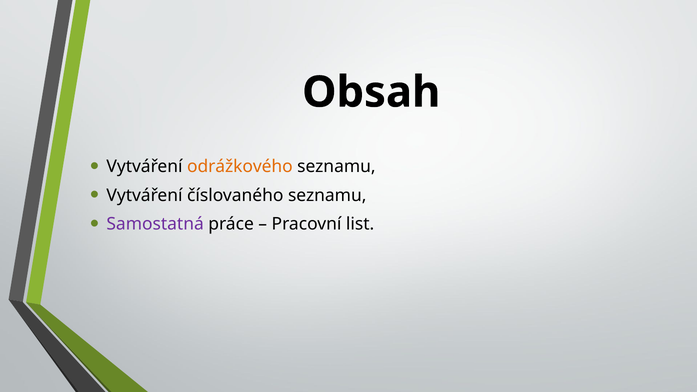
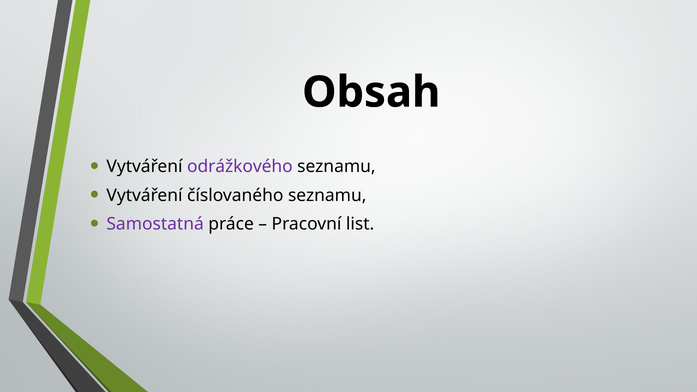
odrážkového colour: orange -> purple
